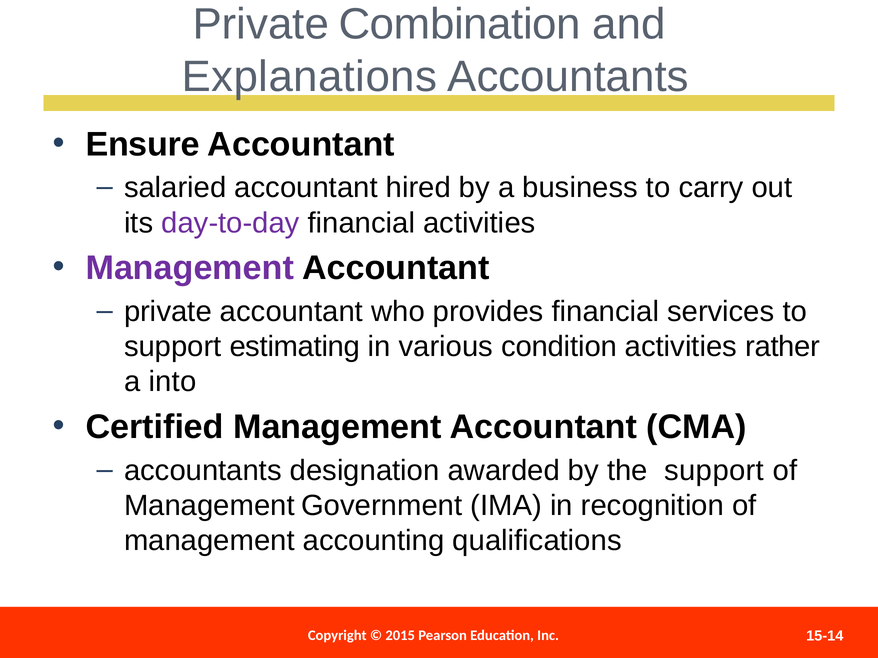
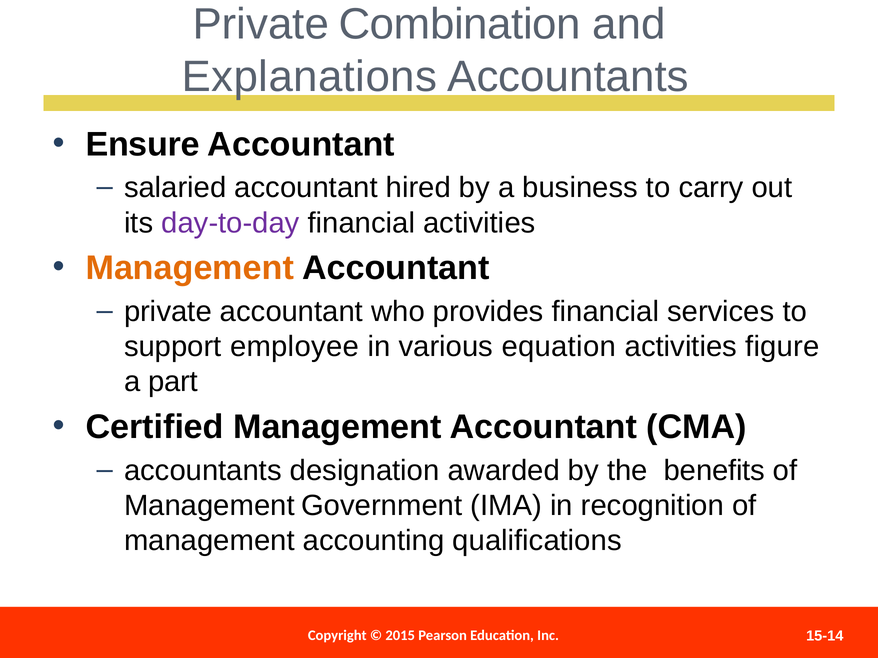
Management at (190, 268) colour: purple -> orange
estimating: estimating -> employee
condition: condition -> equation
rather: rather -> figure
into: into -> part
the support: support -> benefits
